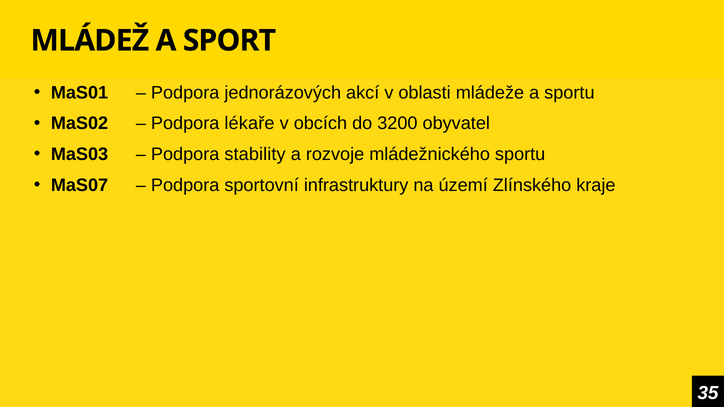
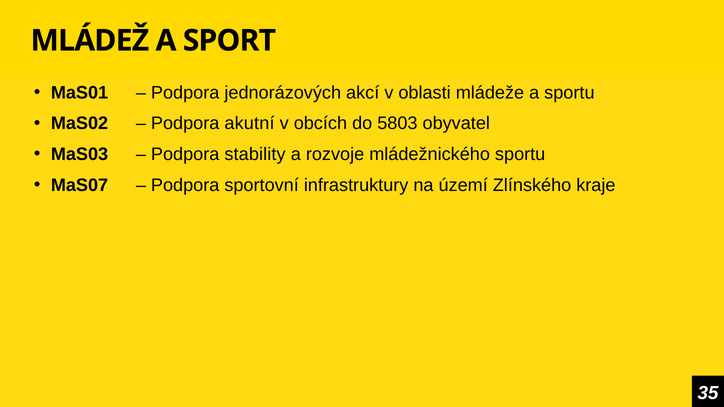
lékaře: lékaře -> akutní
3200: 3200 -> 5803
